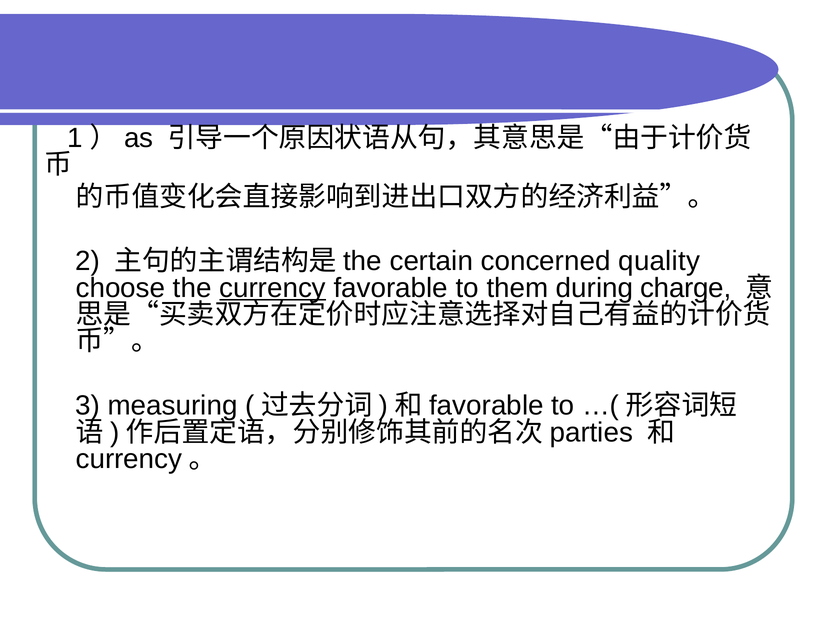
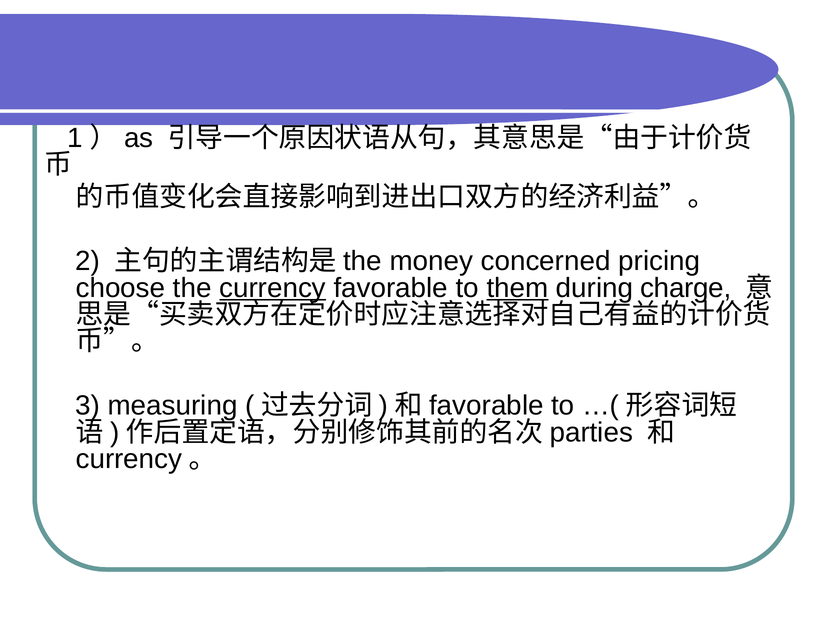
certain: certain -> money
quality: quality -> pricing
them underline: none -> present
